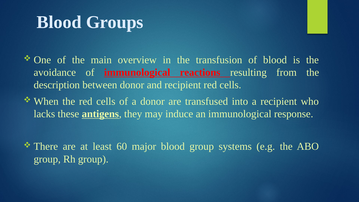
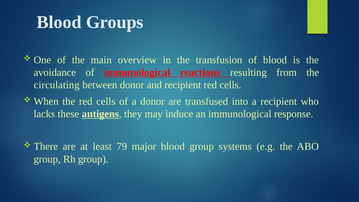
description: description -> circulating
60: 60 -> 79
